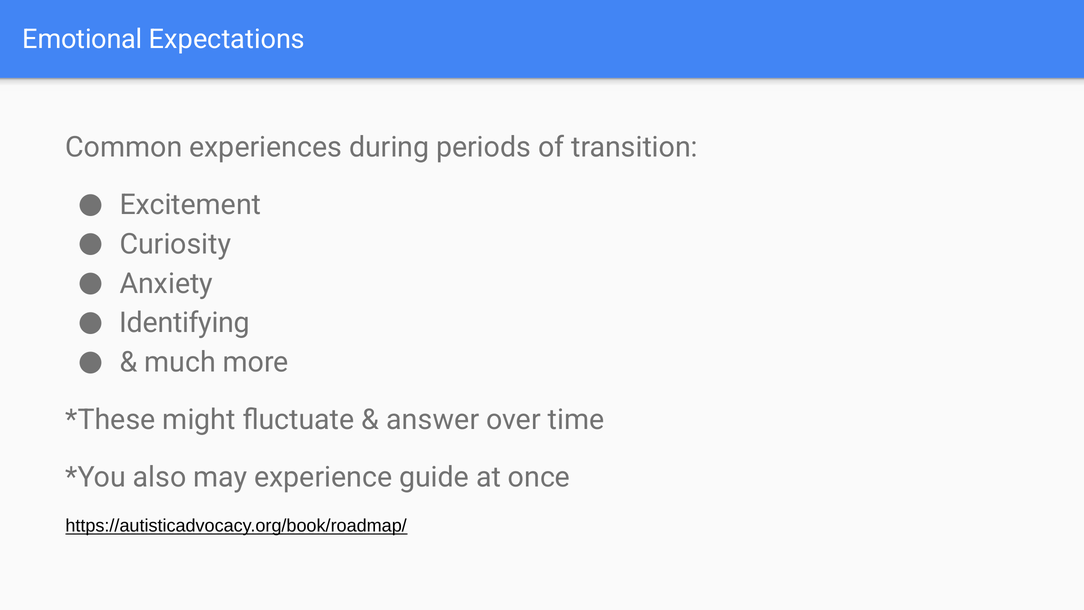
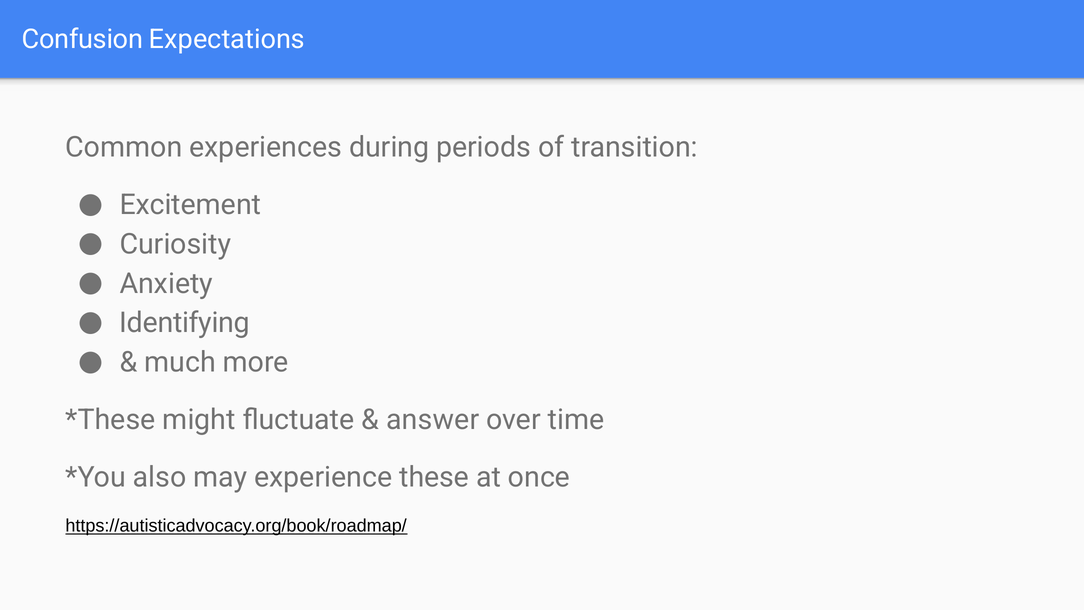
Emotional: Emotional -> Confusion
guide: guide -> these
